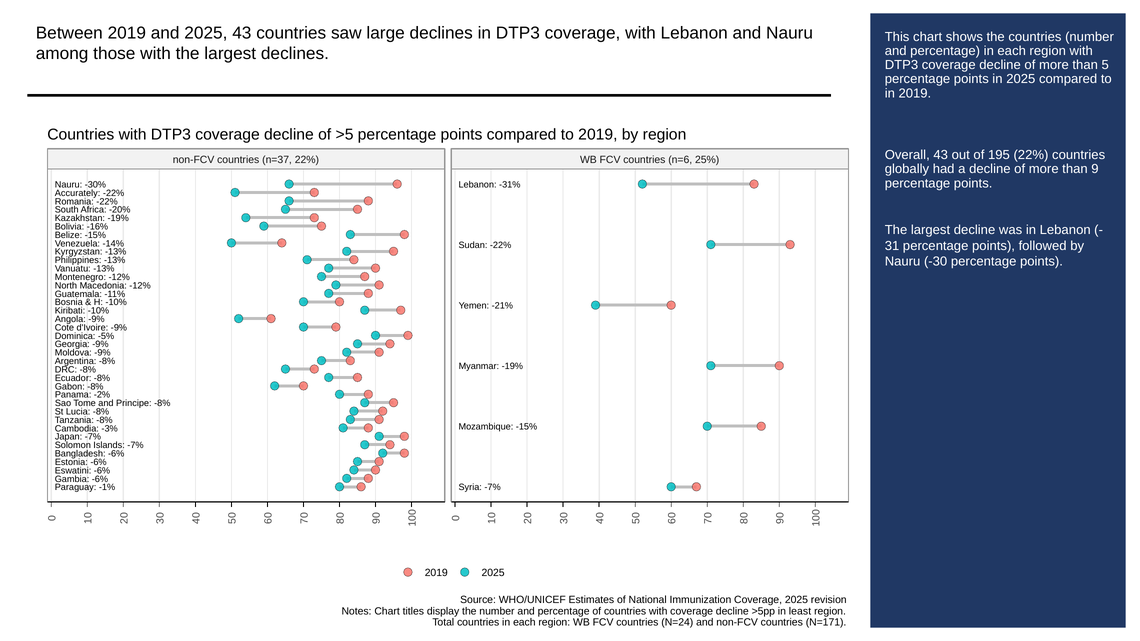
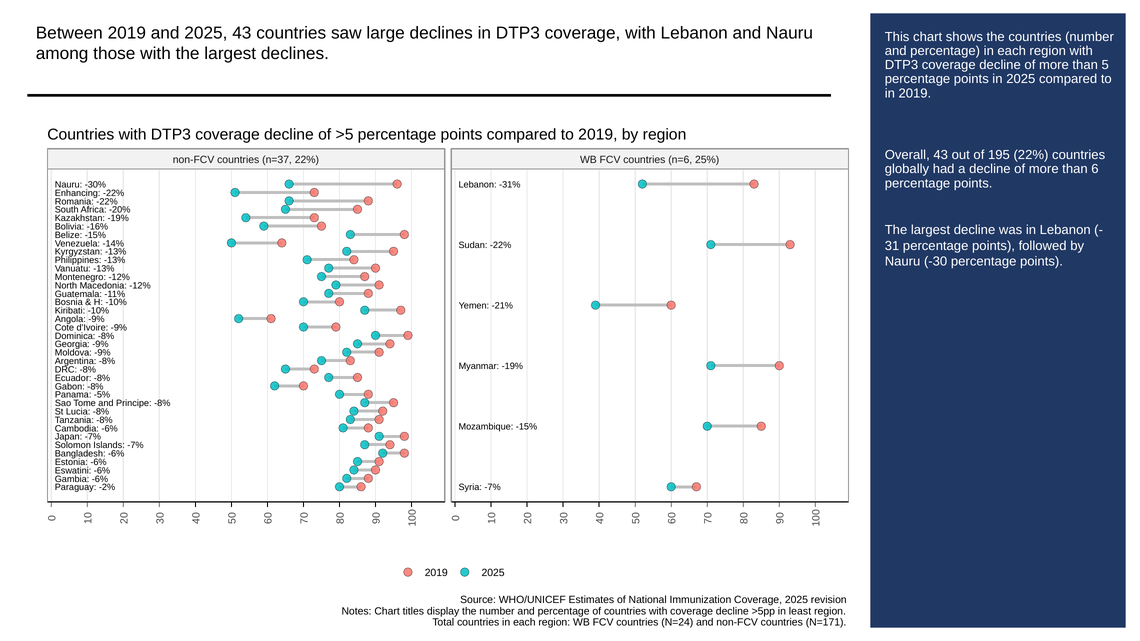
than 9: 9 -> 6
Accurately: Accurately -> Enhancing
Dominica -5%: -5% -> -8%
-2%: -2% -> -5%
Cambodia -3%: -3% -> -6%
-1%: -1% -> -2%
